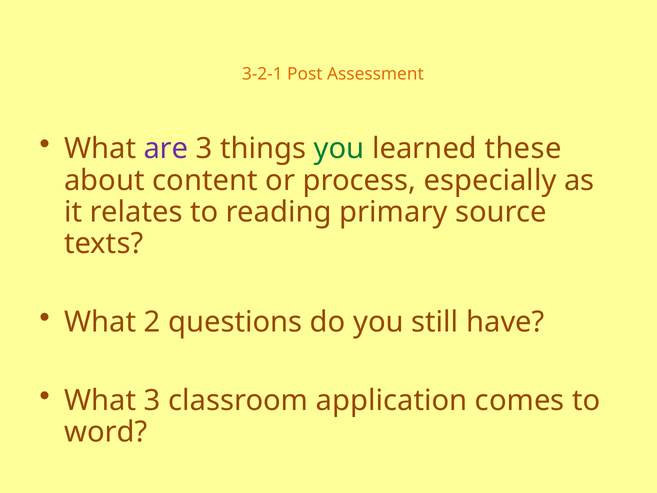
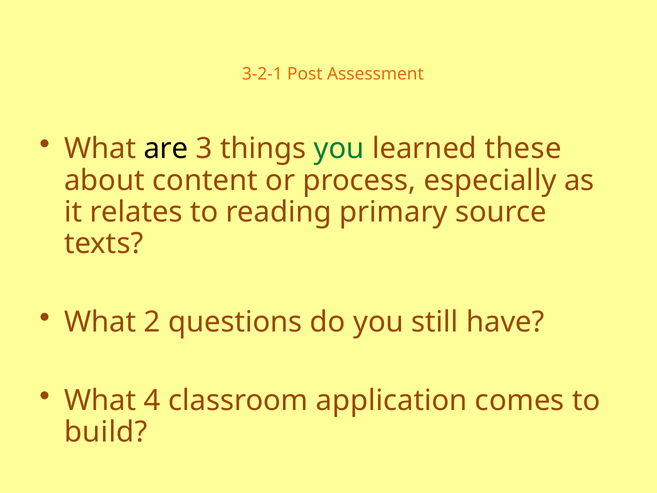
are colour: purple -> black
What 3: 3 -> 4
word: word -> build
